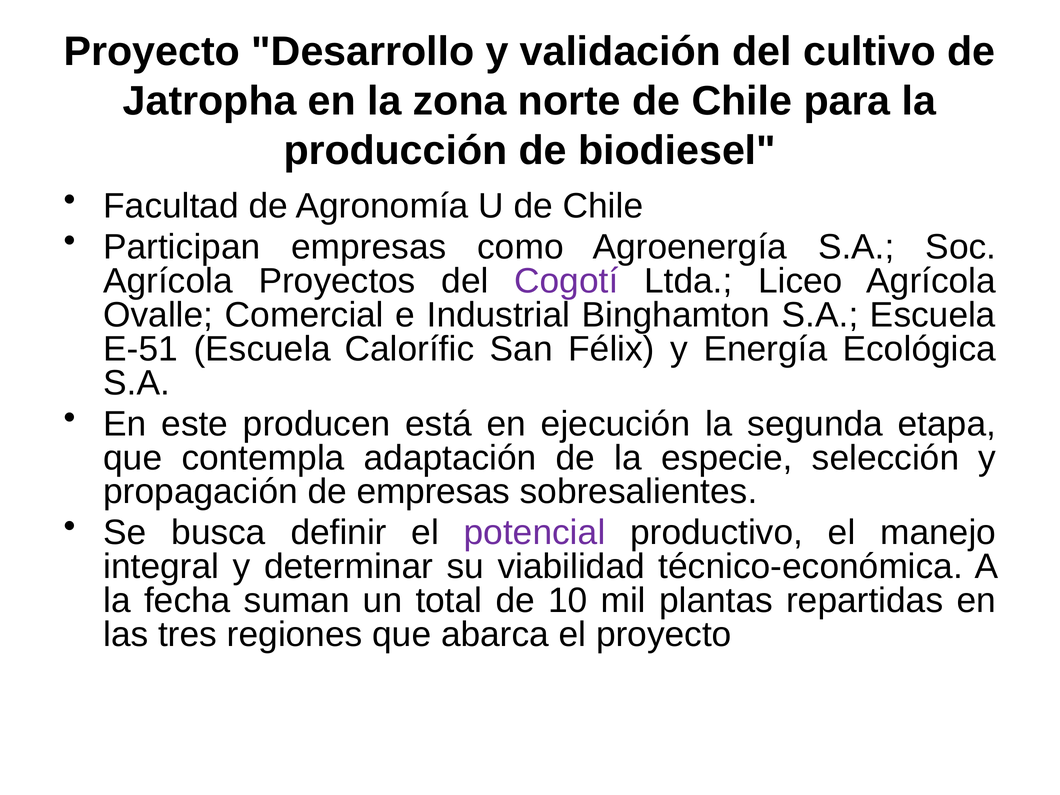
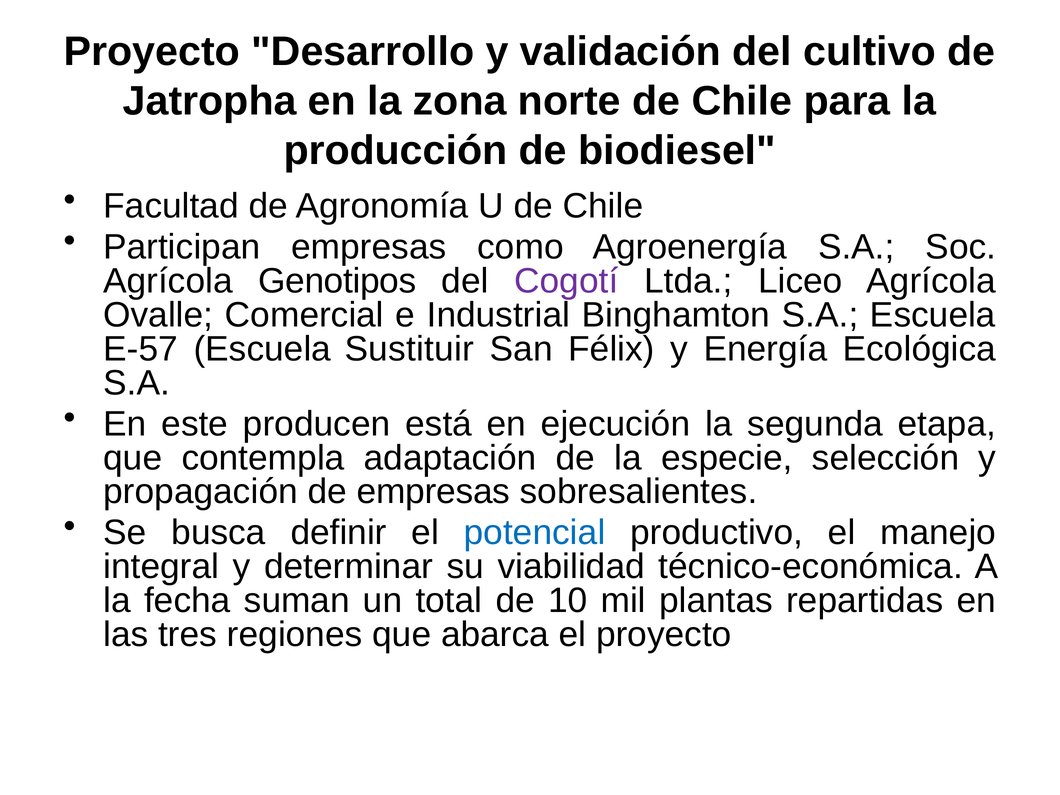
Proyectos: Proyectos -> Genotipos
E-51: E-51 -> E-57
Calorífic: Calorífic -> Sustituir
potencial colour: purple -> blue
